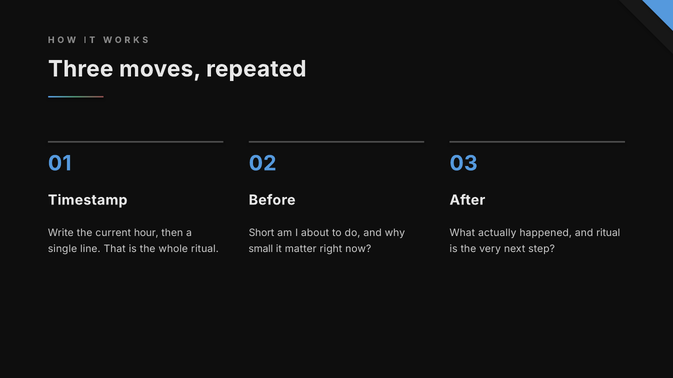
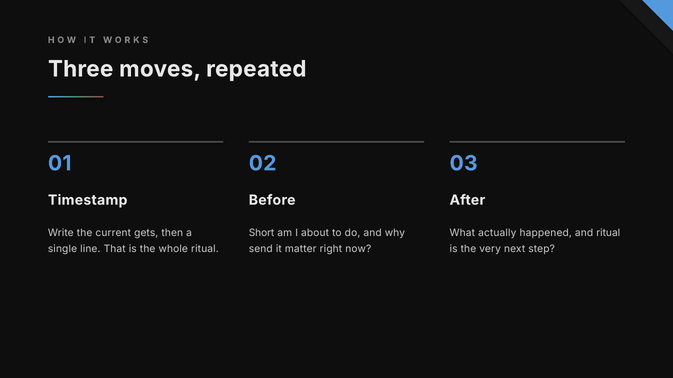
hour: hour -> gets
small: small -> send
